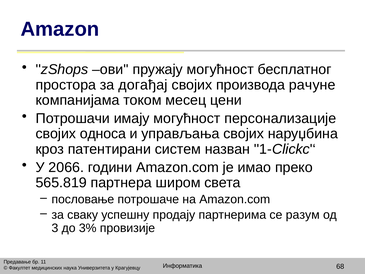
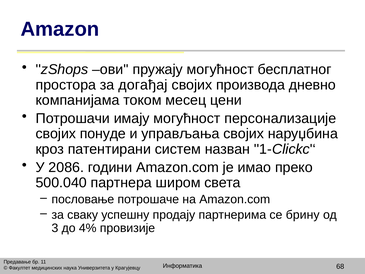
рачуне: рачуне -> дневно
односа: односа -> понуде
2066: 2066 -> 2086
565.819: 565.819 -> 500.040
разум: разум -> брину
3%: 3% -> 4%
